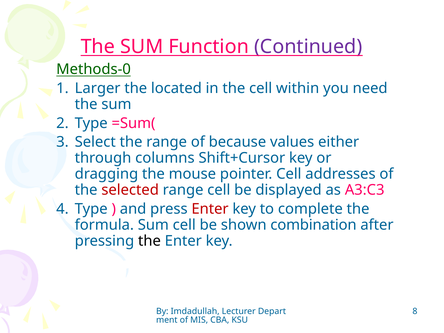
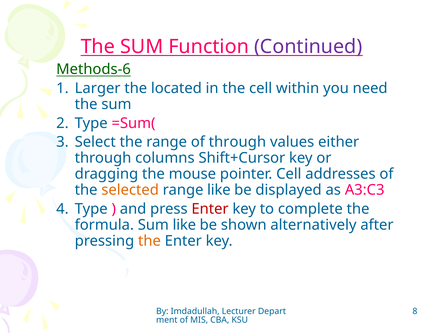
Methods-0: Methods-0 -> Methods-6
of because: because -> through
selected colour: red -> orange
range cell: cell -> like
Sum cell: cell -> like
combination: combination -> alternatively
the at (149, 241) colour: black -> orange
